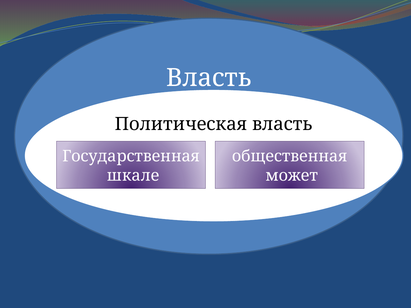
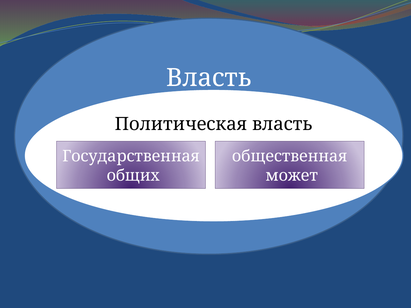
шкале: шкале -> общих
